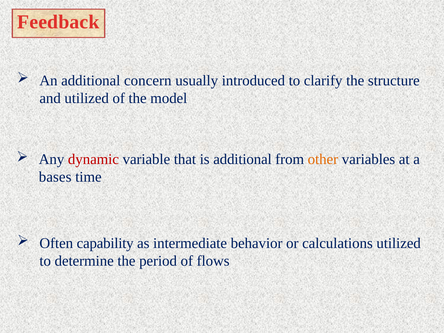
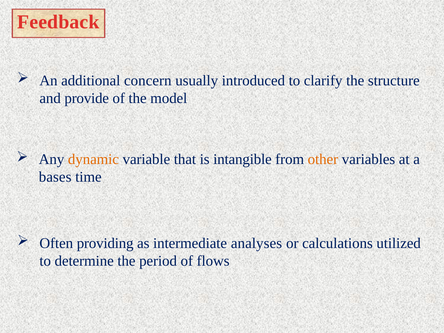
and utilized: utilized -> provide
dynamic colour: red -> orange
is additional: additional -> intangible
capability: capability -> providing
behavior: behavior -> analyses
